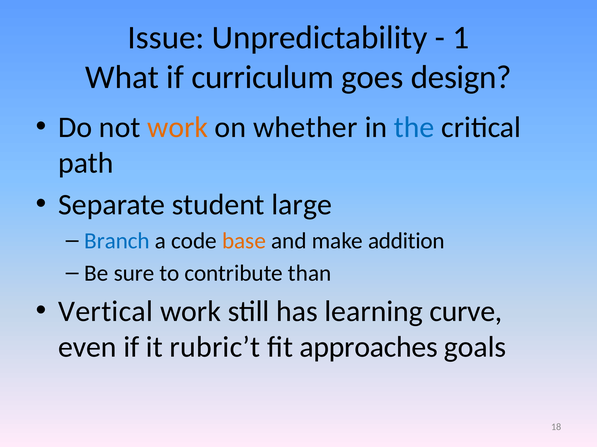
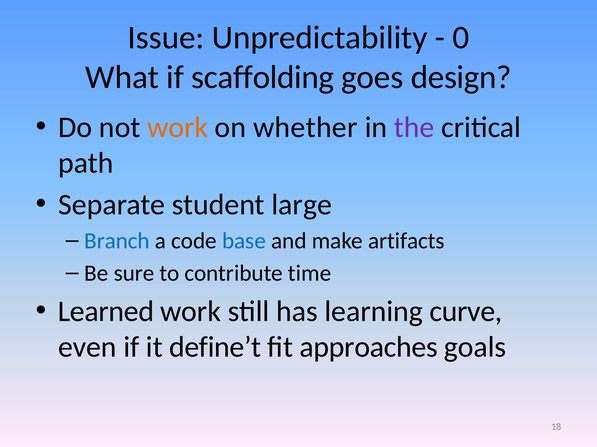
1: 1 -> 0
curriculum: curriculum -> scaffolding
the colour: blue -> purple
base colour: orange -> blue
addition: addition -> artifacts
than: than -> time
Vertical: Vertical -> Learned
rubric’t: rubric’t -> define’t
